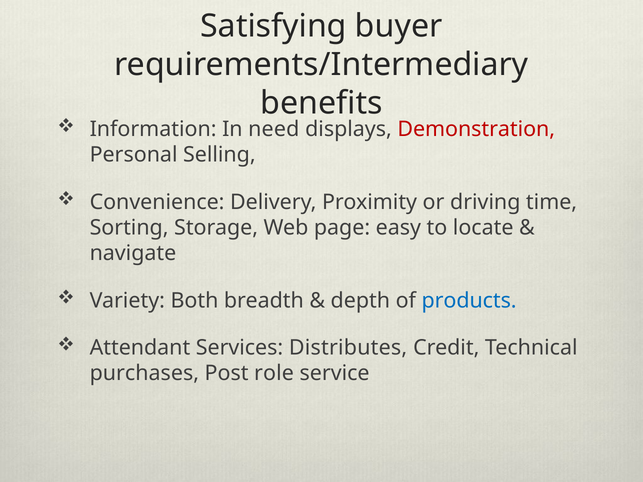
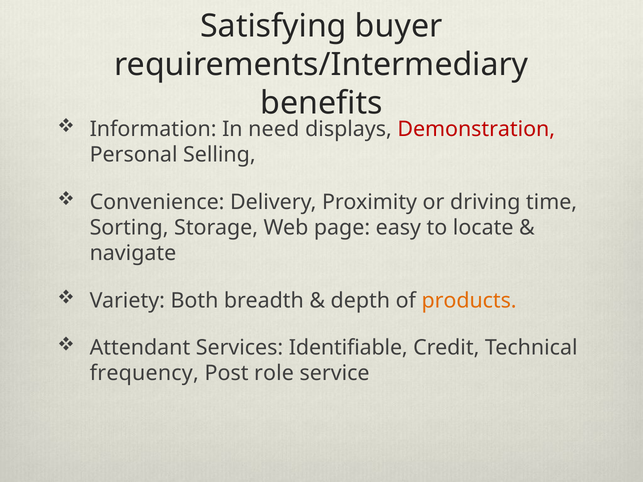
products colour: blue -> orange
Distributes: Distributes -> Identifiable
purchases: purchases -> frequency
